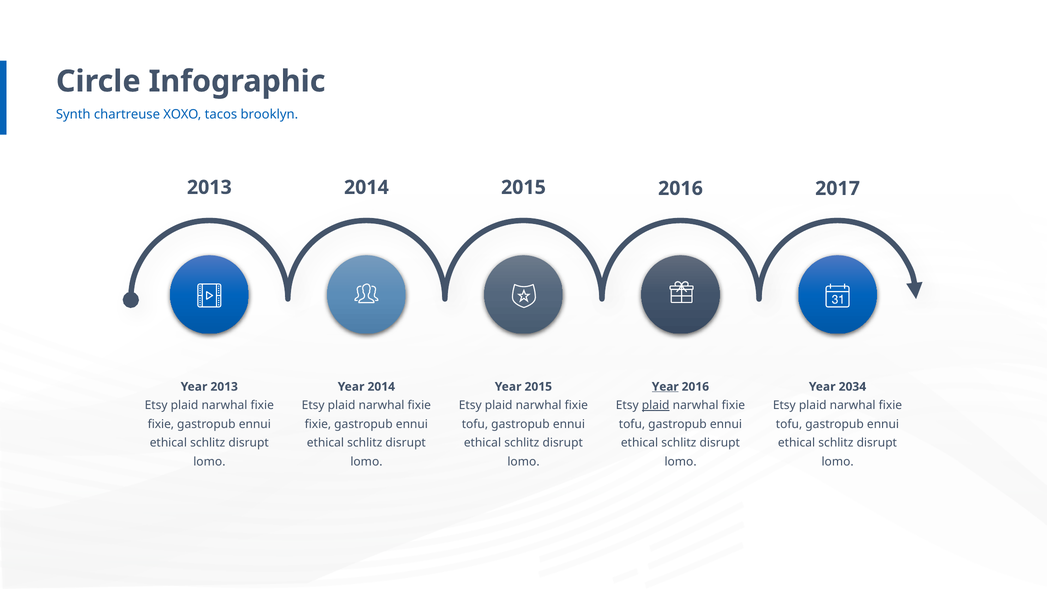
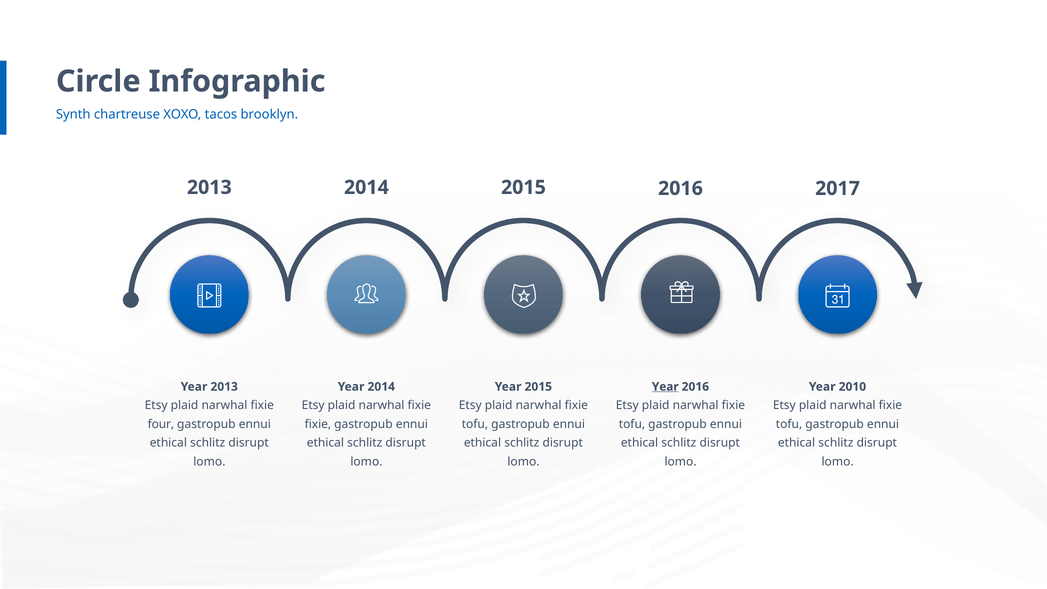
2034: 2034 -> 2010
plaid at (656, 405) underline: present -> none
fixie at (161, 424): fixie -> four
